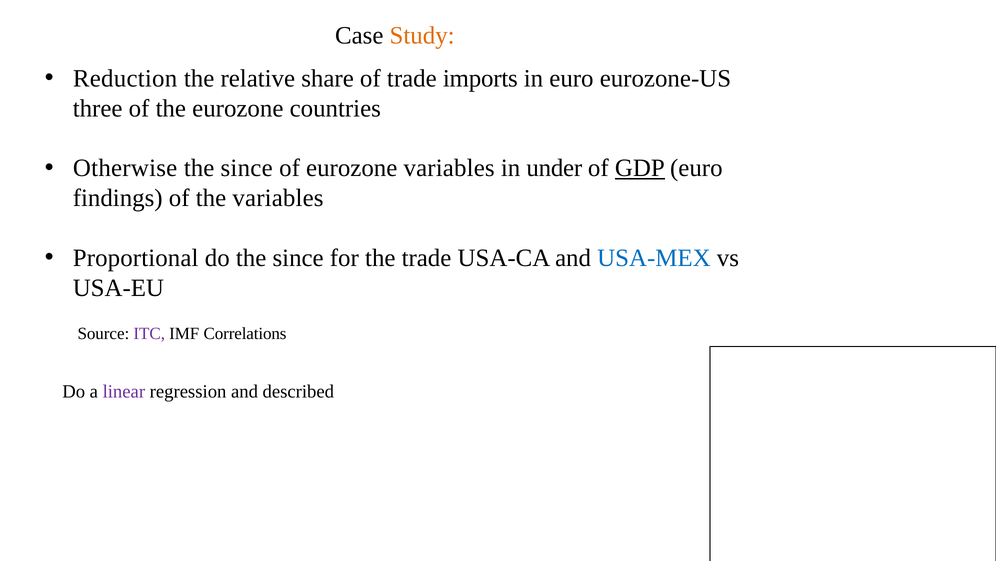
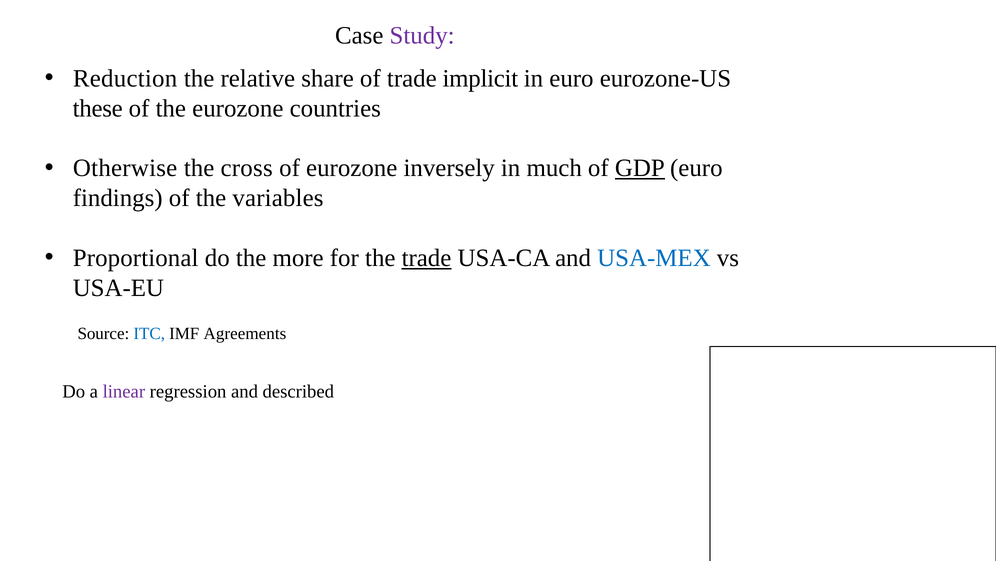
Study colour: orange -> purple
imports: imports -> implicit
three: three -> these
since at (247, 168): since -> cross
eurozone variables: variables -> inversely
under: under -> much
do the since: since -> more
trade at (426, 258) underline: none -> present
ITC colour: purple -> blue
Correlations: Correlations -> Agreements
